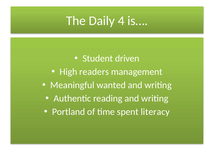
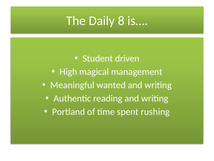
4: 4 -> 8
readers: readers -> magical
literacy: literacy -> rushing
